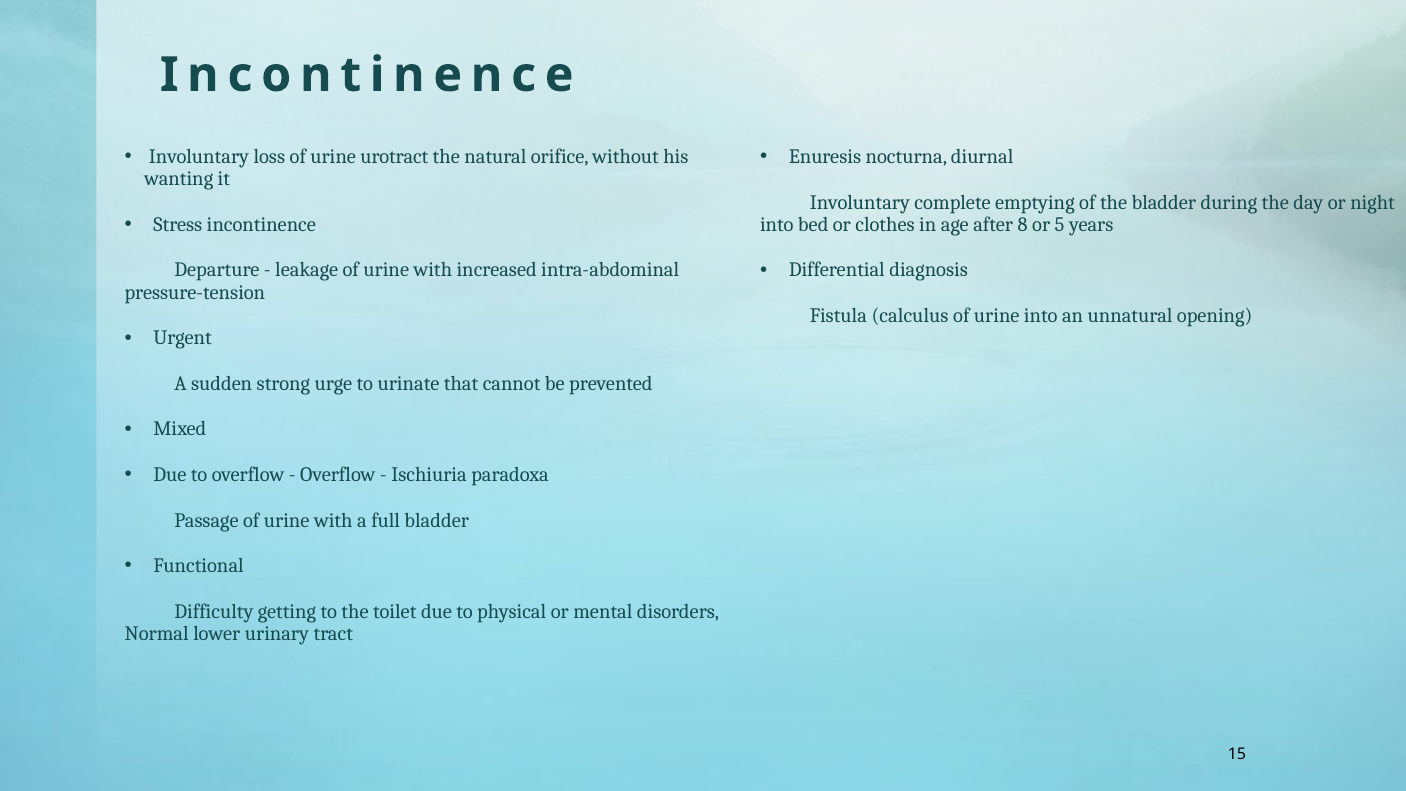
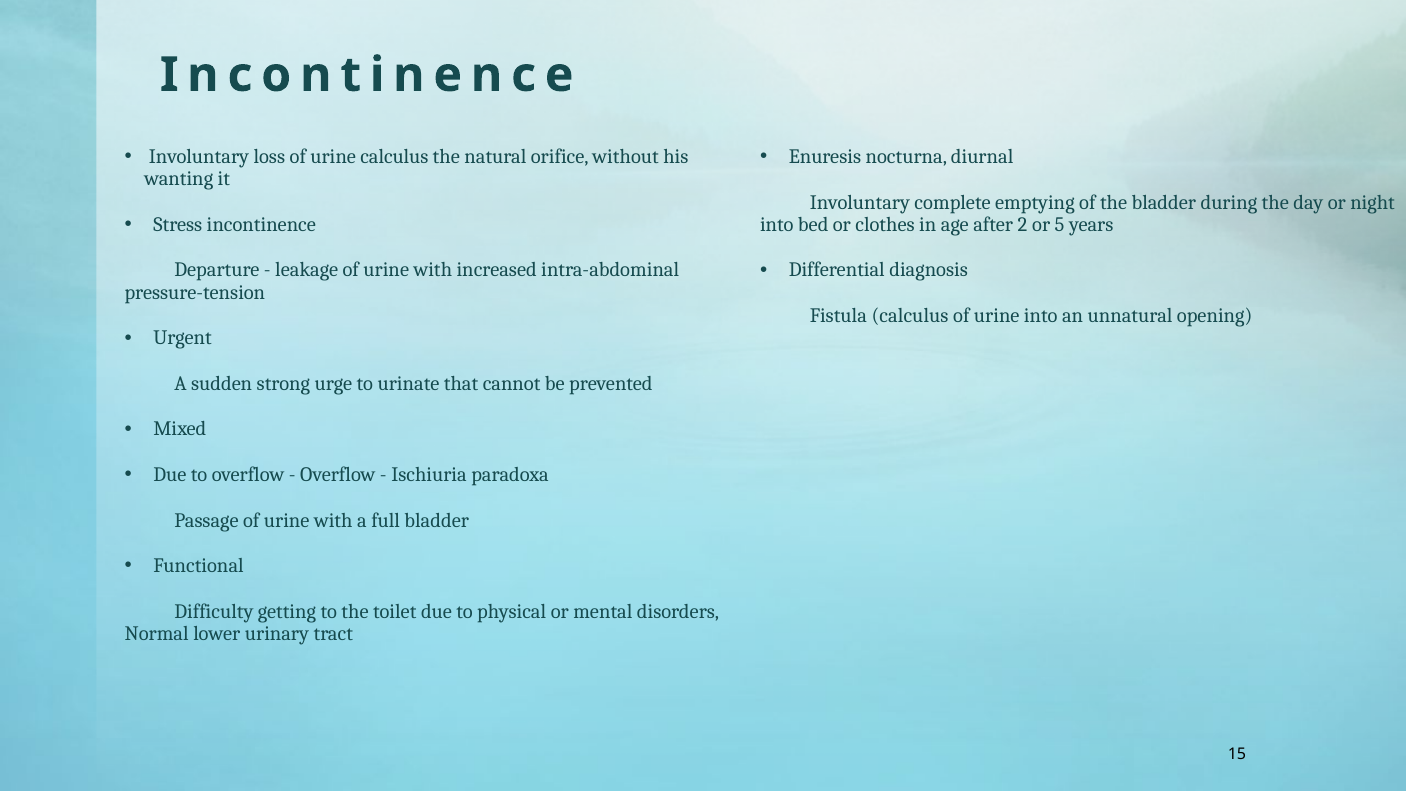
urine urotract: urotract -> calculus
8: 8 -> 2
